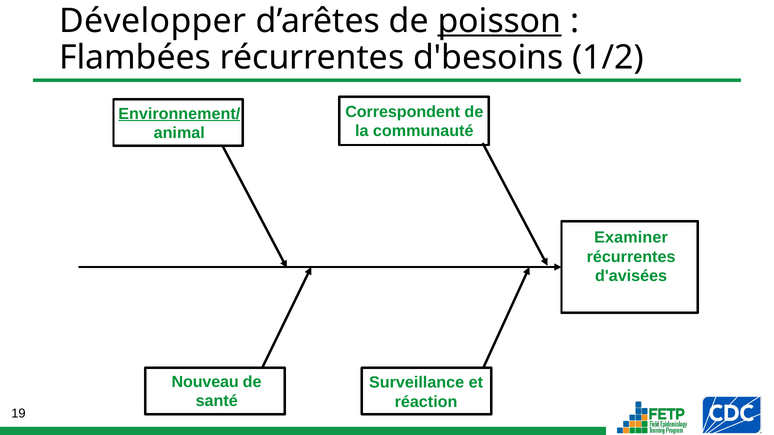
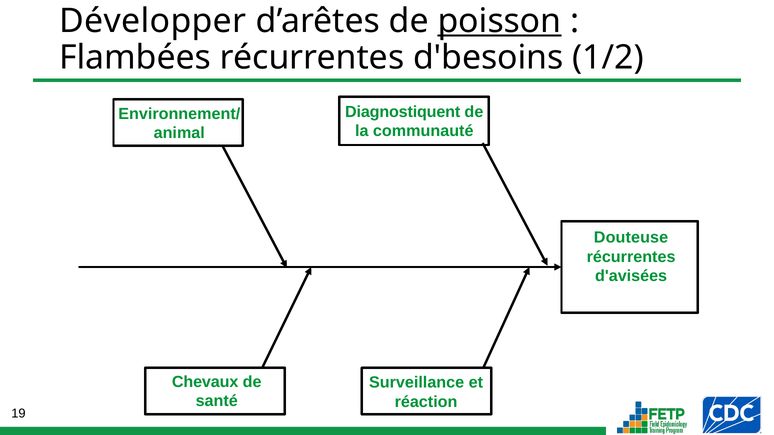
Correspondent: Correspondent -> Diagnostiquent
Environnement/ underline: present -> none
Examiner: Examiner -> Douteuse
Nouveau: Nouveau -> Chevaux
